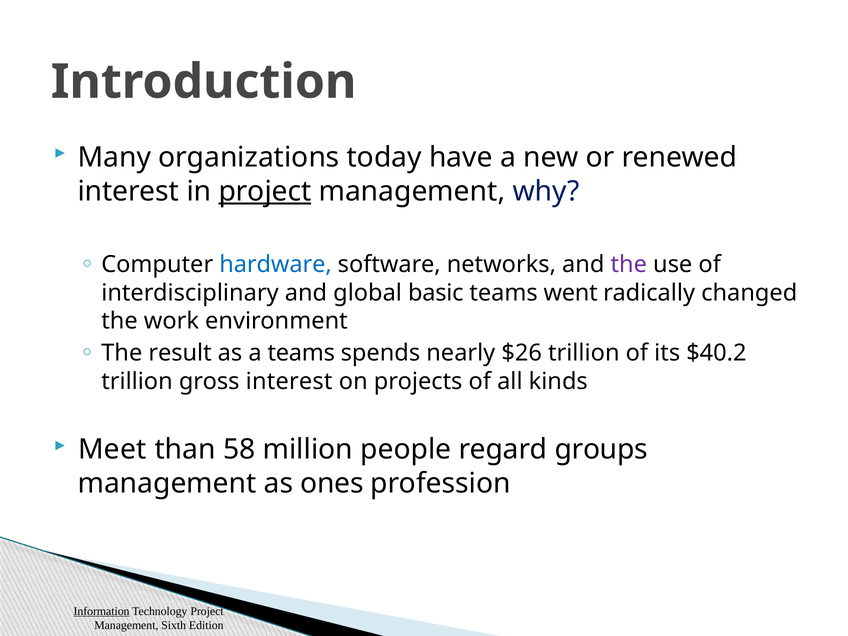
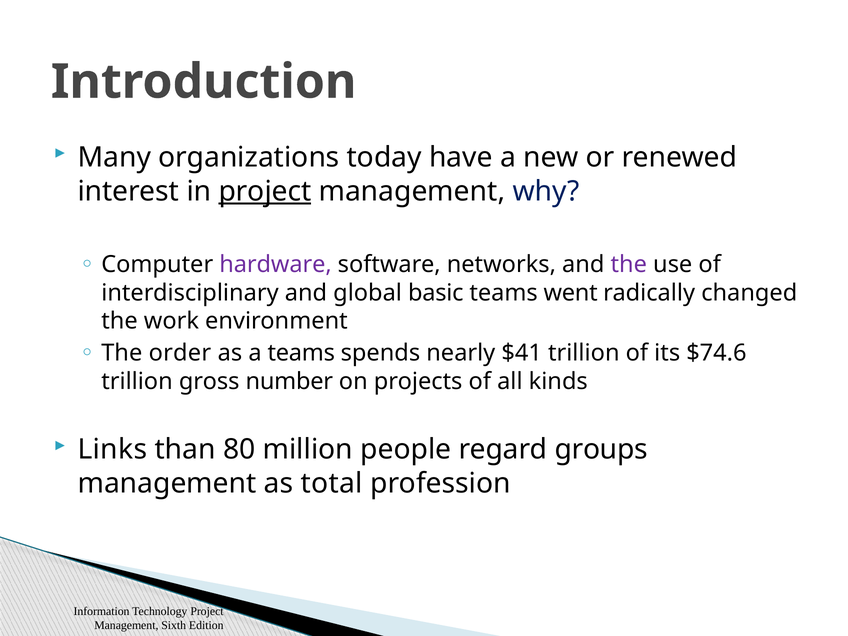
hardware colour: blue -> purple
result: result -> order
$26: $26 -> $41
$40.2: $40.2 -> $74.6
gross interest: interest -> number
Meet: Meet -> Links
58: 58 -> 80
ones: ones -> total
Information underline: present -> none
